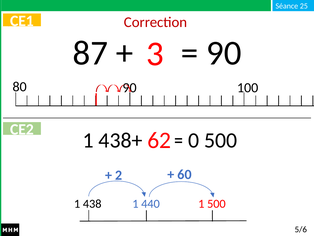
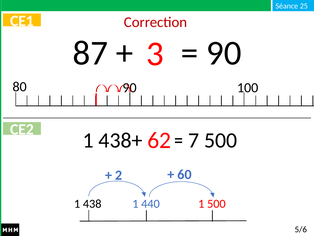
0: 0 -> 7
